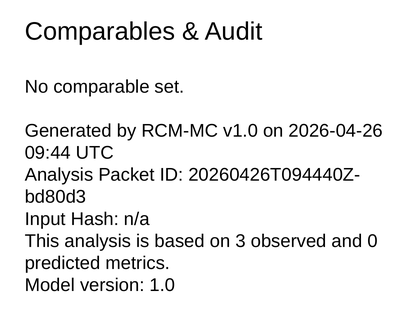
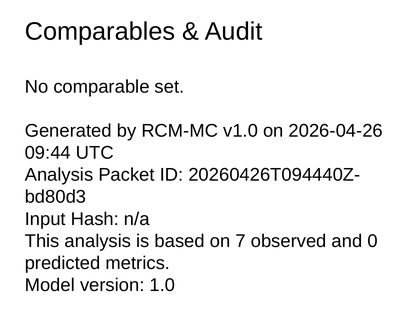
3: 3 -> 7
